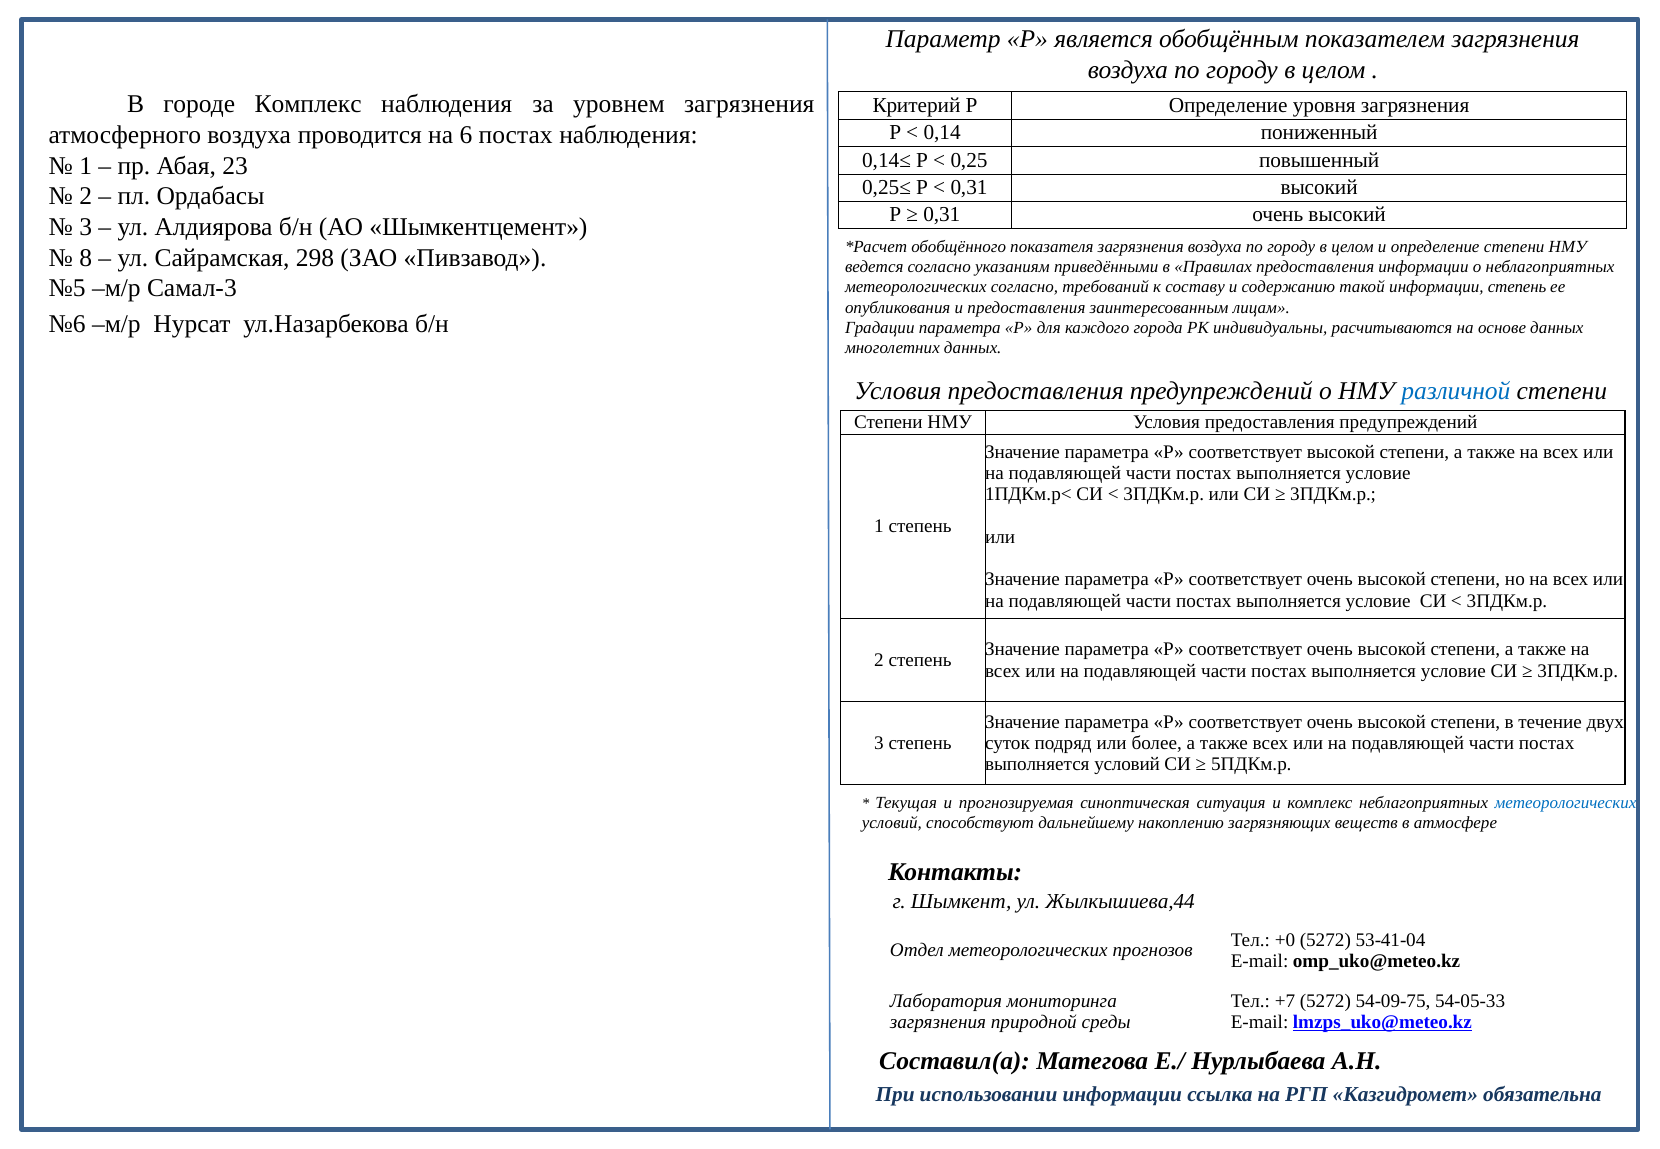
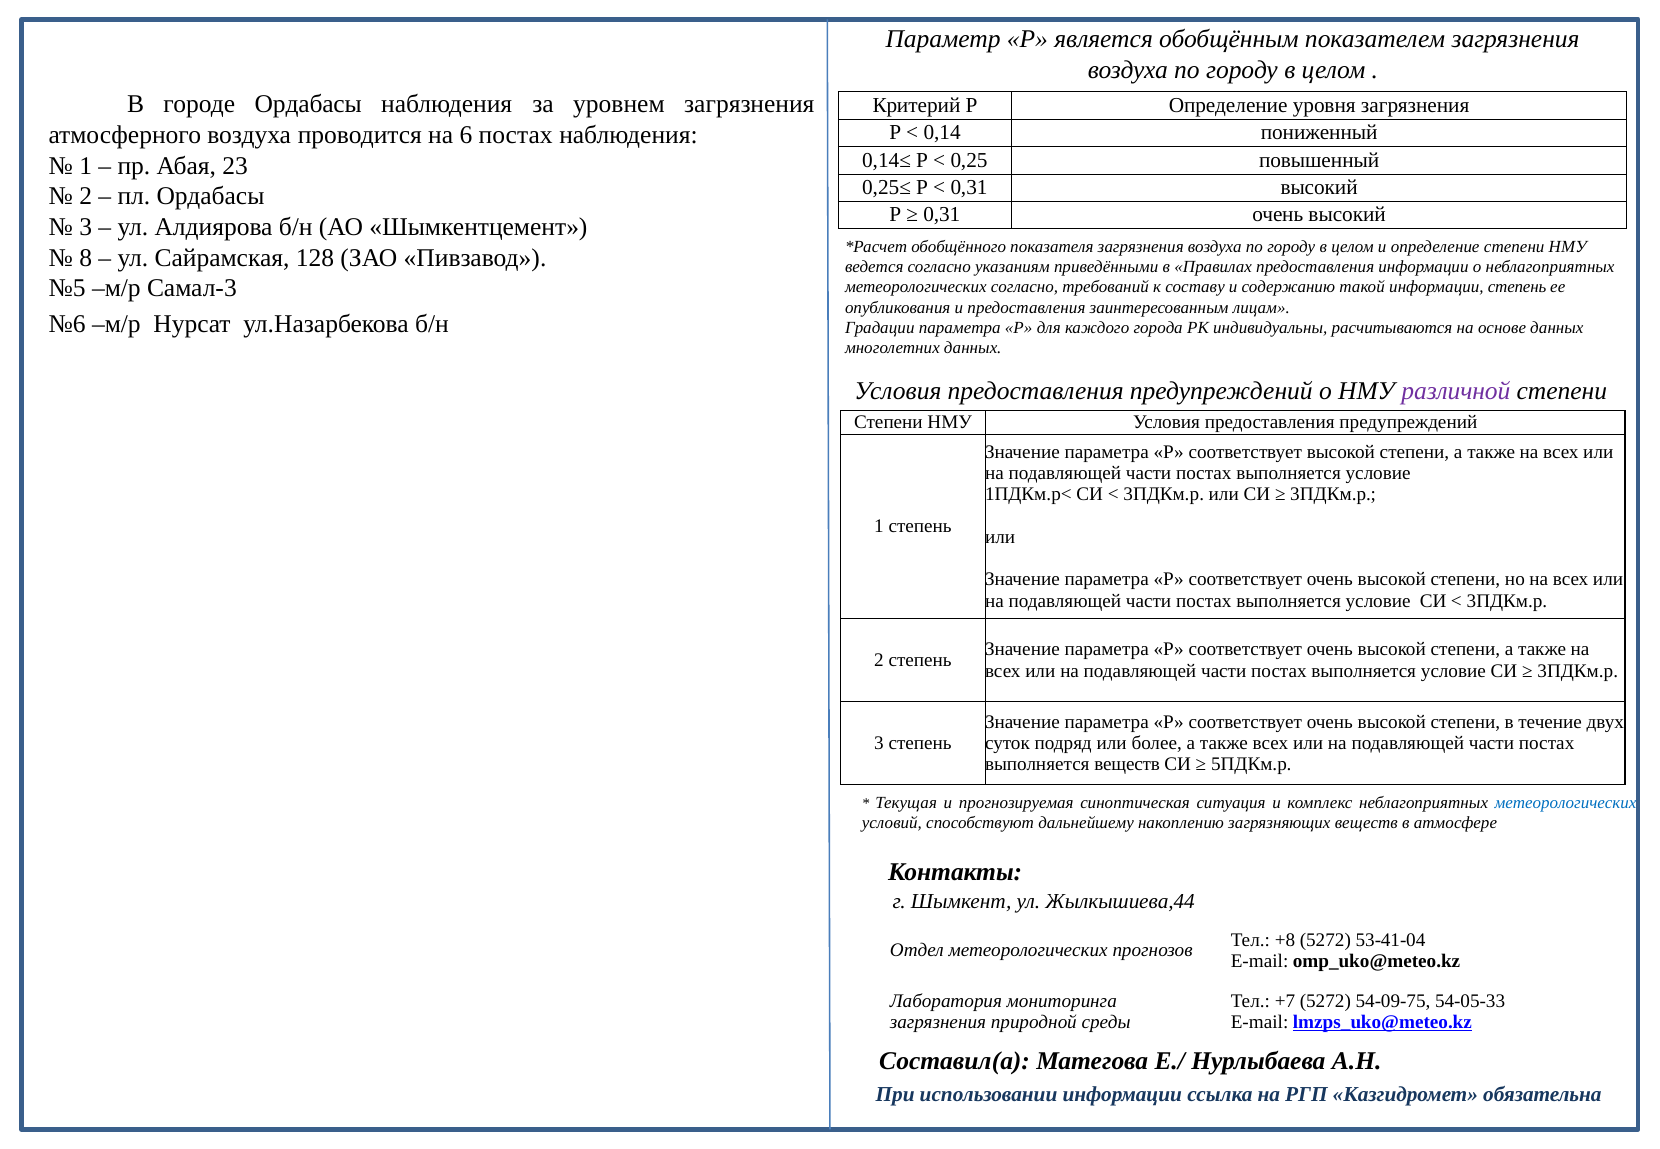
городе Комплекс: Комплекс -> Ордабасы
298: 298 -> 128
различной colour: blue -> purple
выполняется условий: условий -> веществ
+0: +0 -> +8
